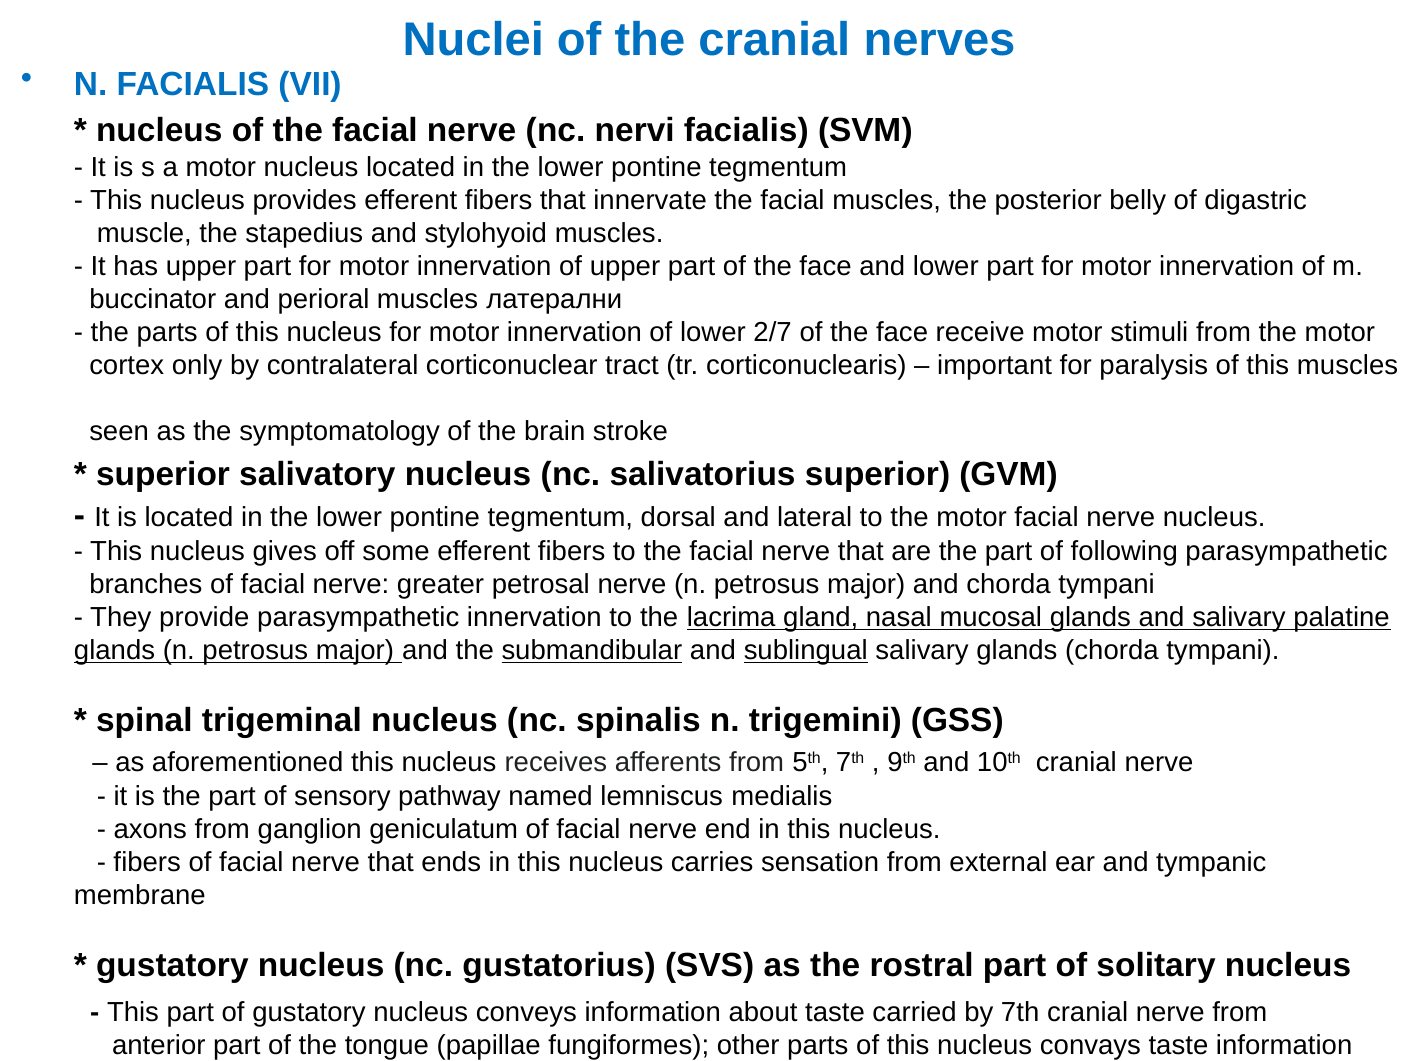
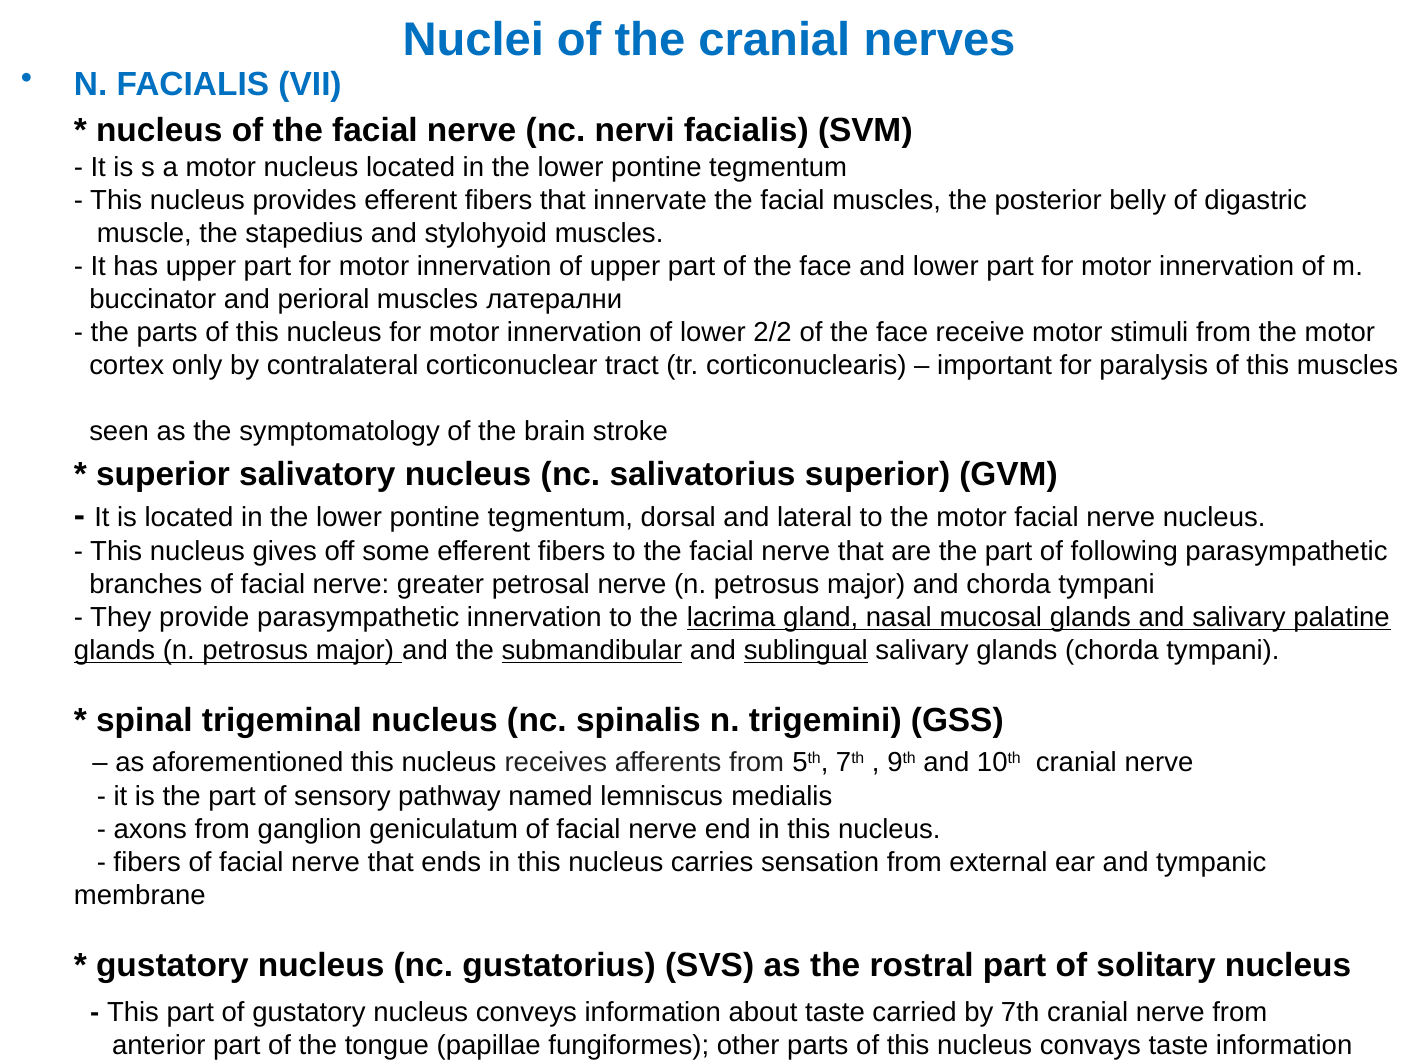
2/7: 2/7 -> 2/2
